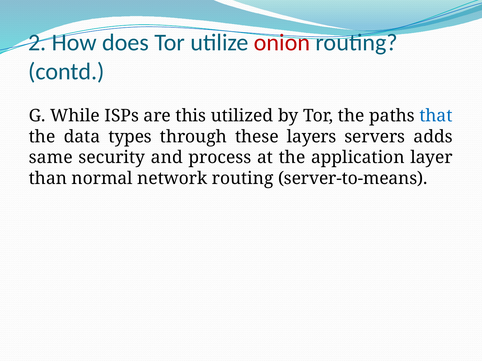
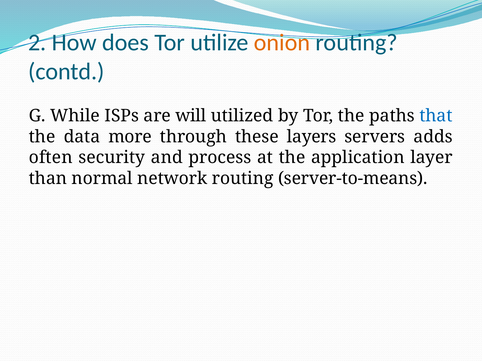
onion colour: red -> orange
this: this -> will
types: types -> more
same: same -> often
